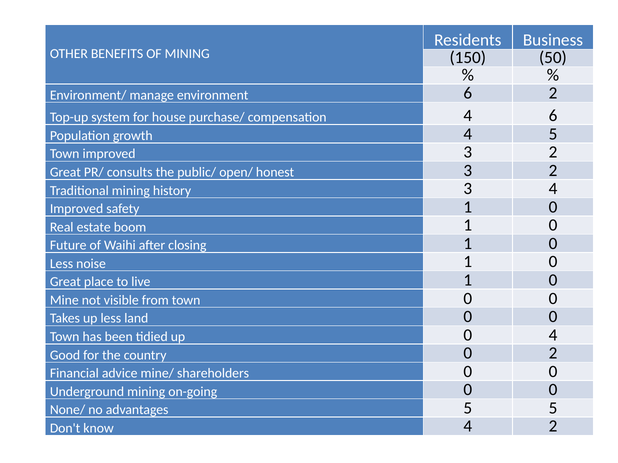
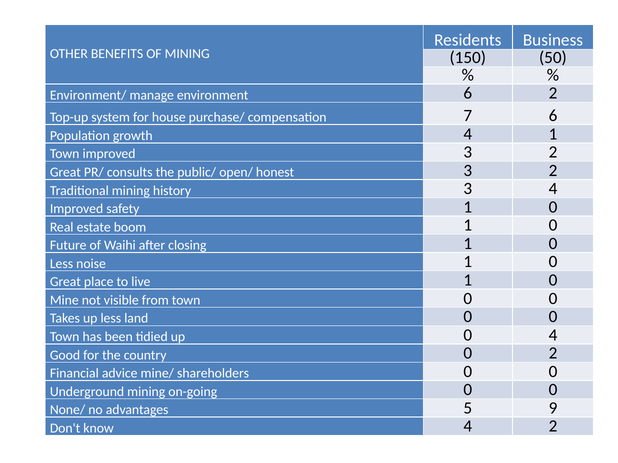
compensation 4: 4 -> 7
4 5: 5 -> 1
5 5: 5 -> 9
